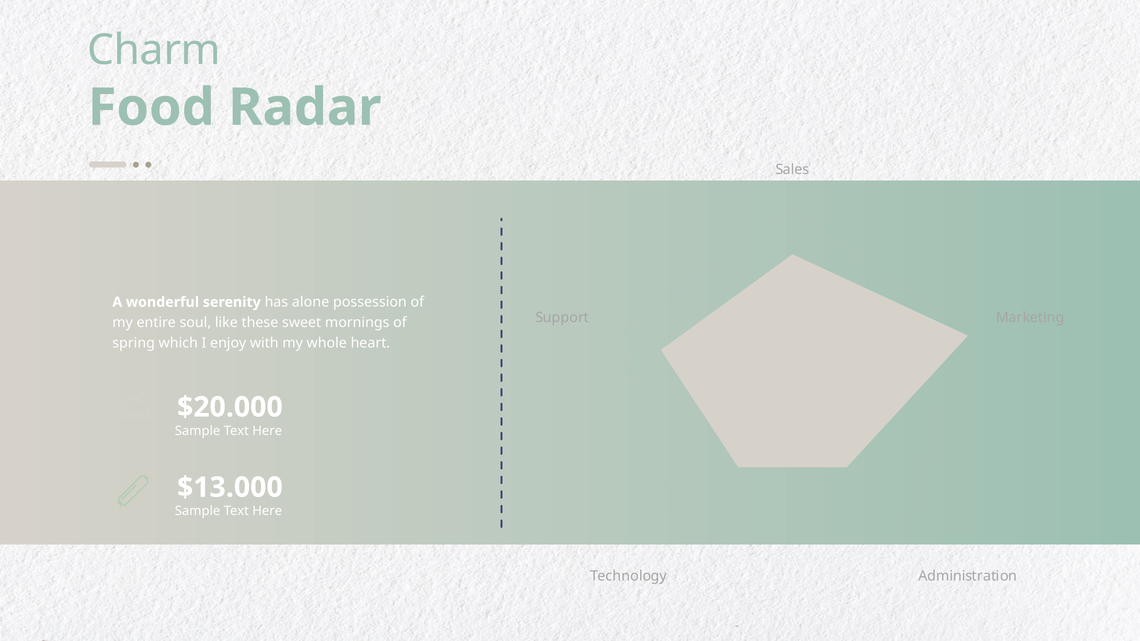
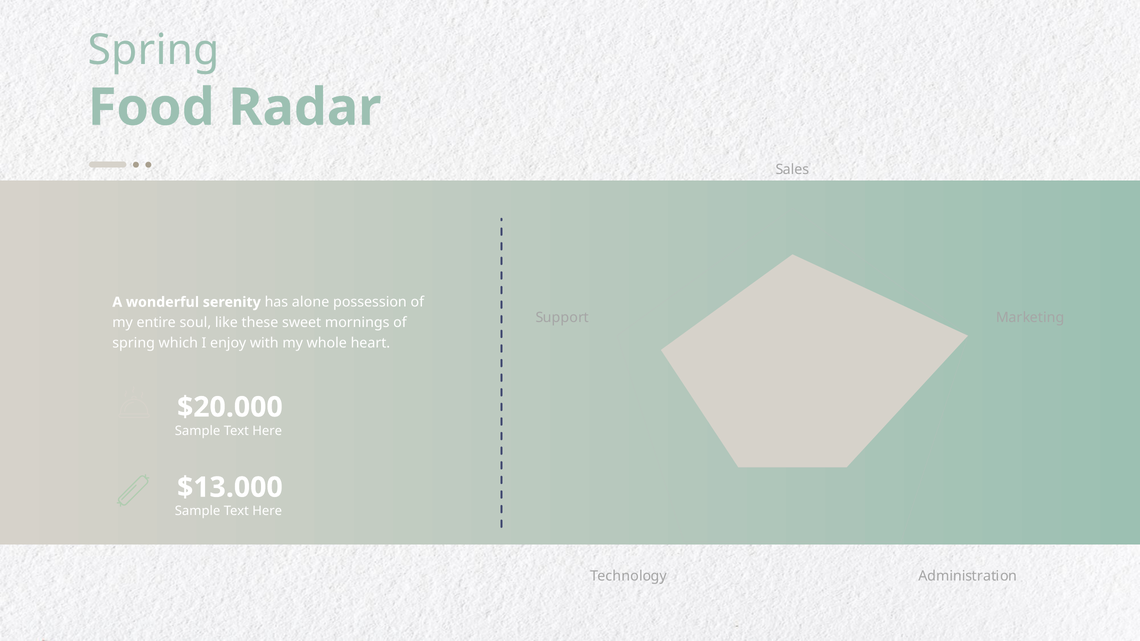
Charm at (154, 50): Charm -> Spring
